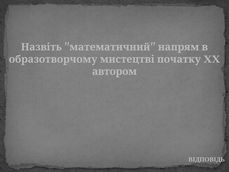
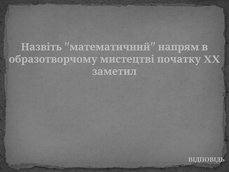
автором: автором -> заметил
